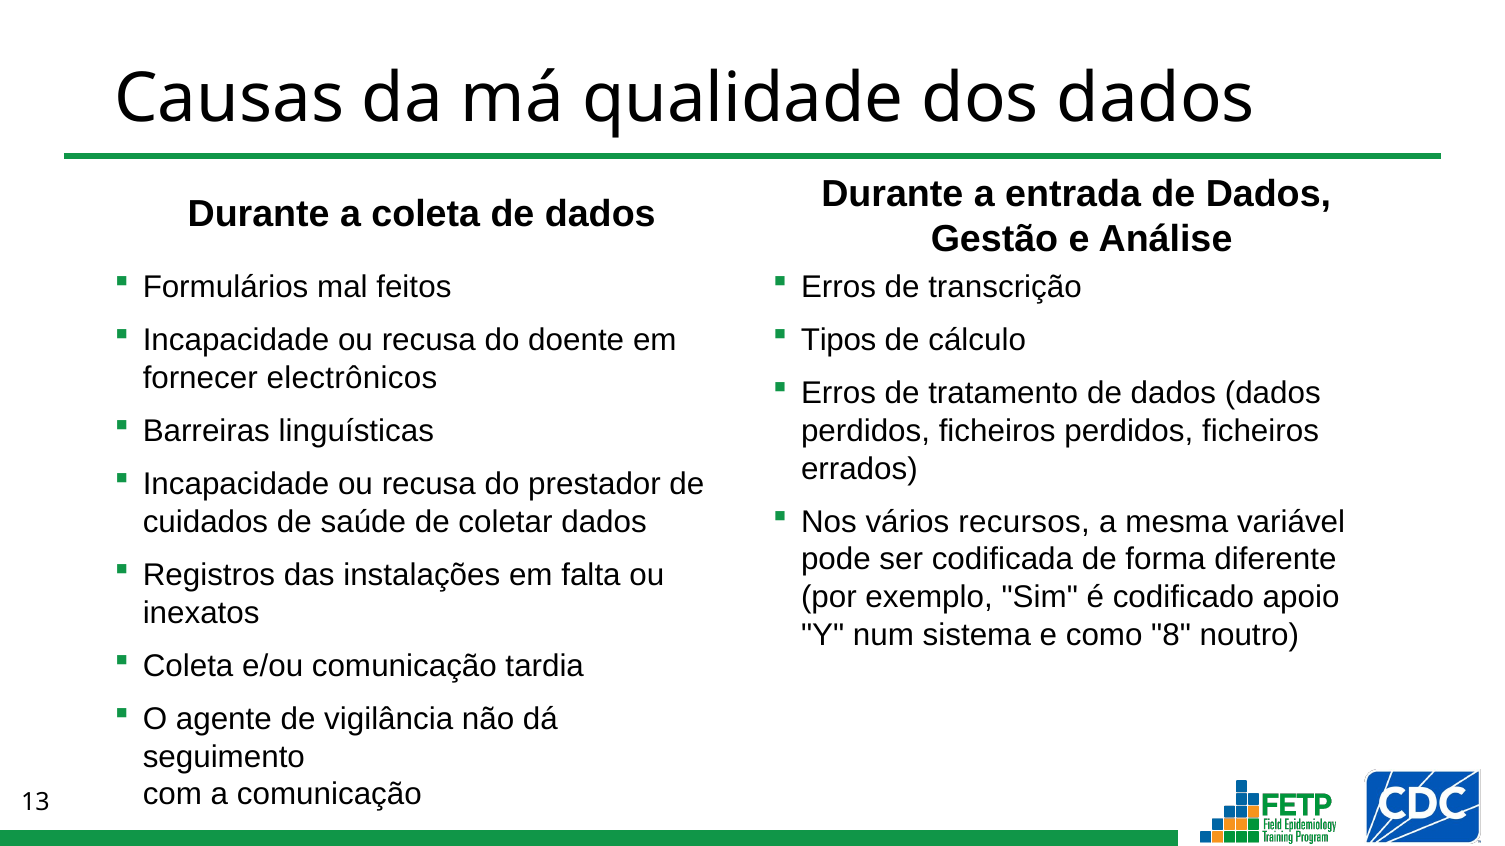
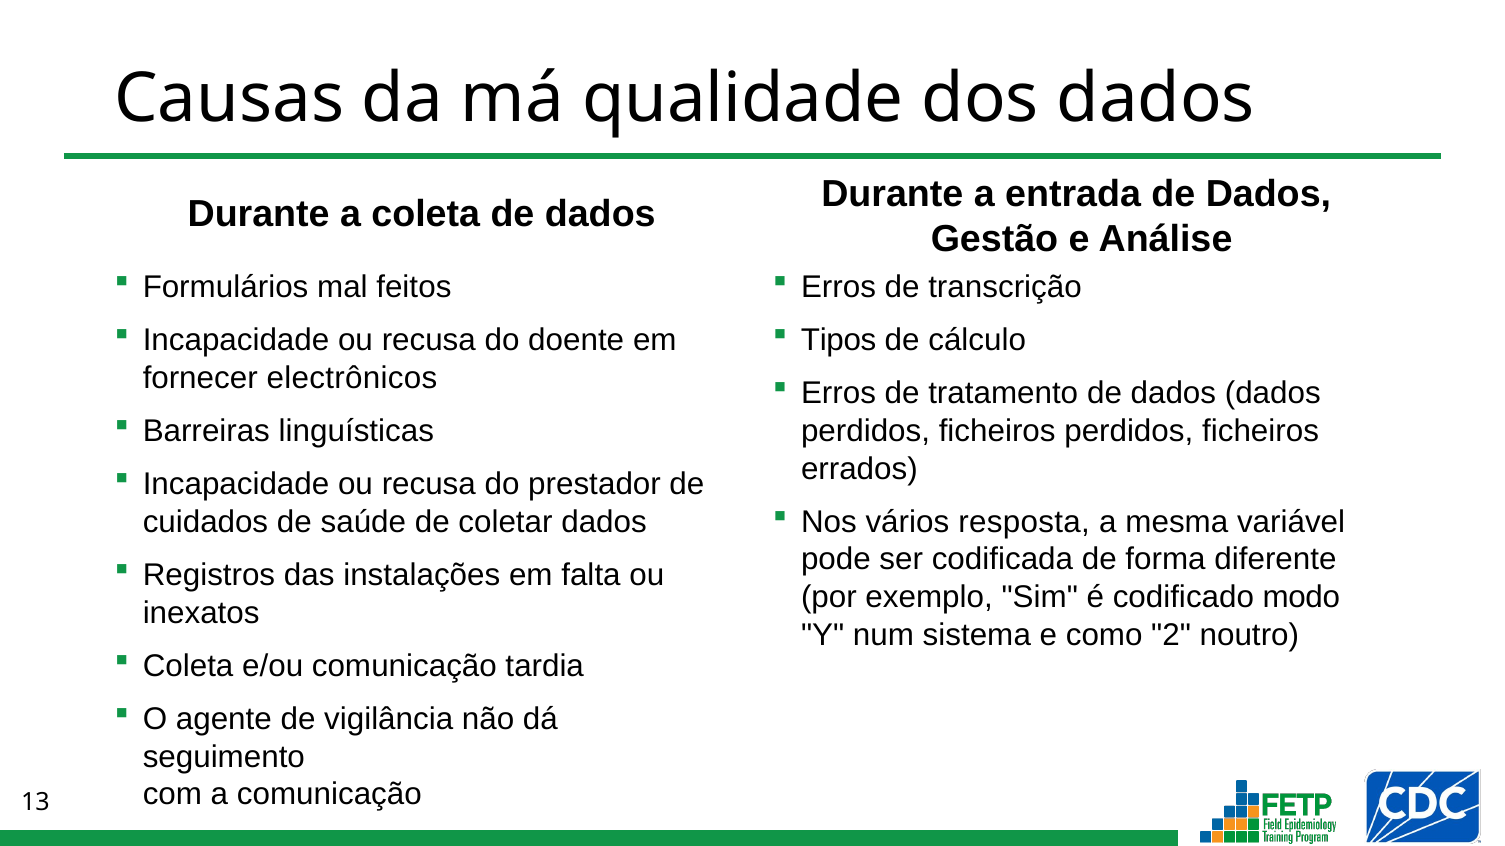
recursos: recursos -> resposta
apoio: apoio -> modo
8: 8 -> 2
